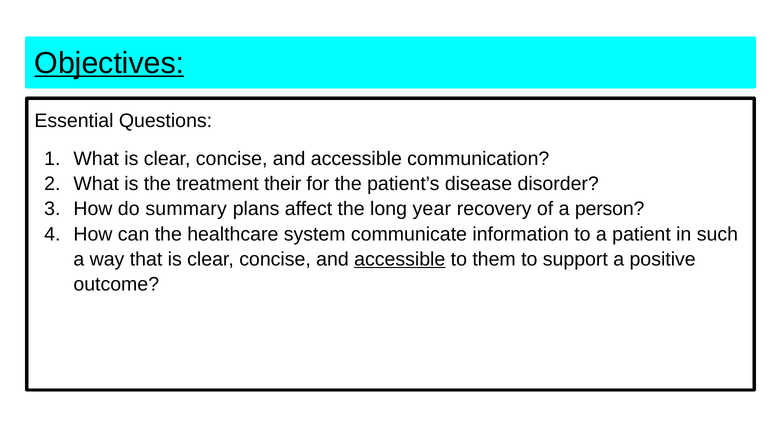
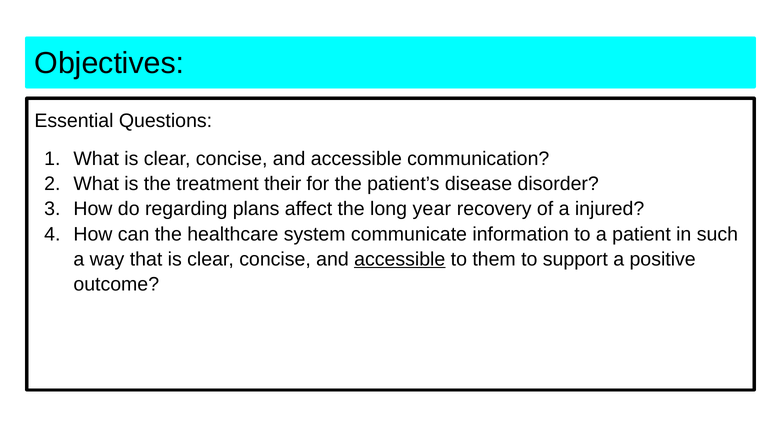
Objectives underline: present -> none
summary: summary -> regarding
person: person -> injured
